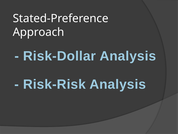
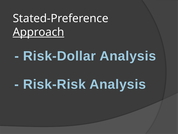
Approach underline: none -> present
